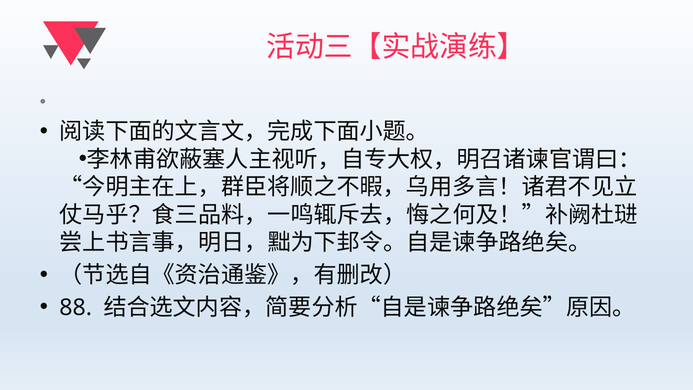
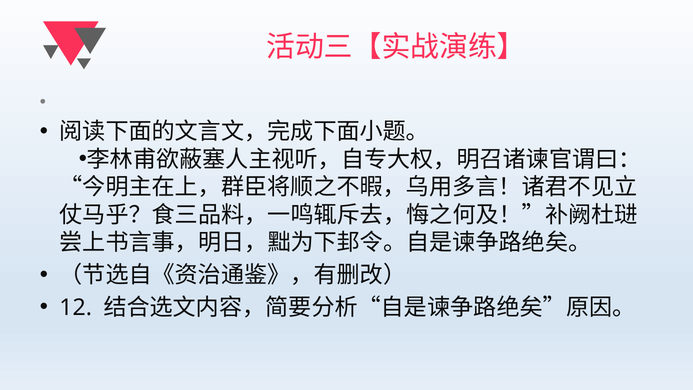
88: 88 -> 12
